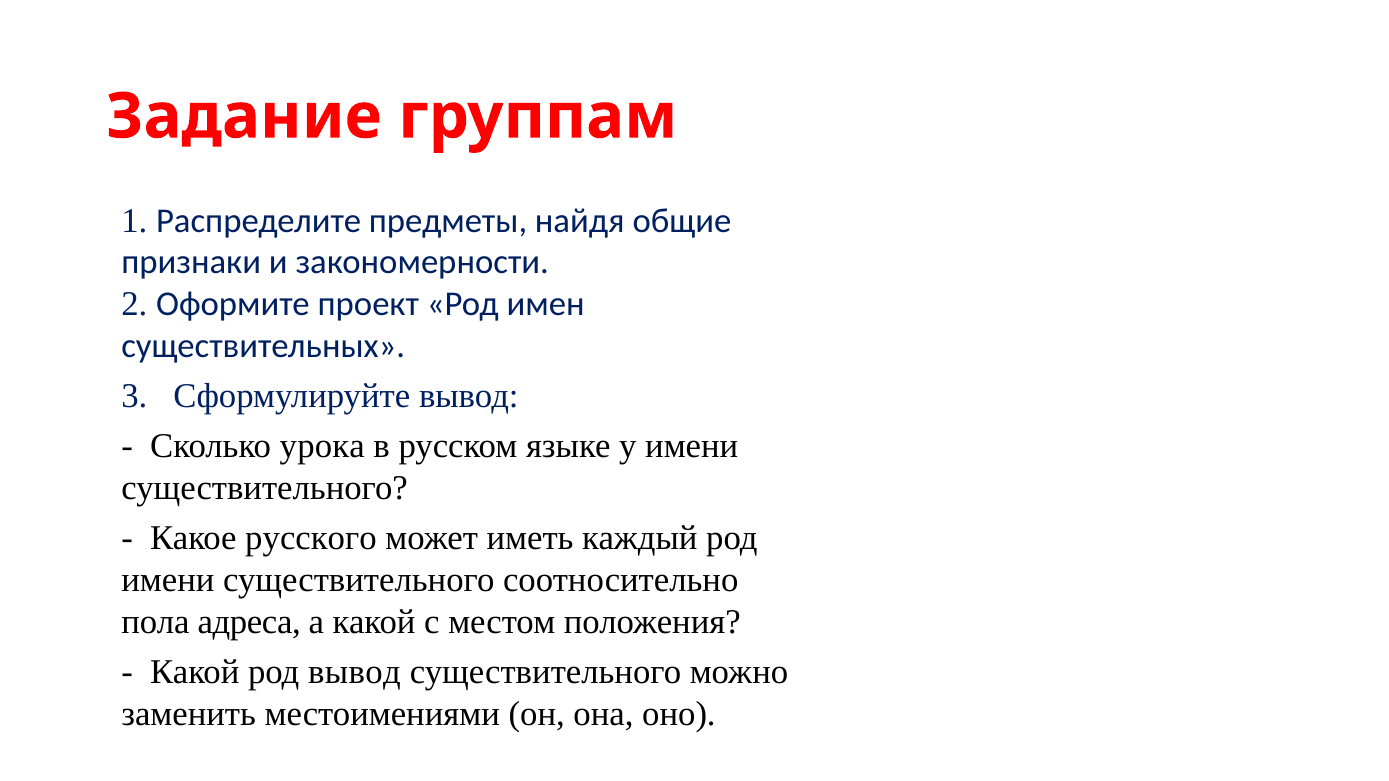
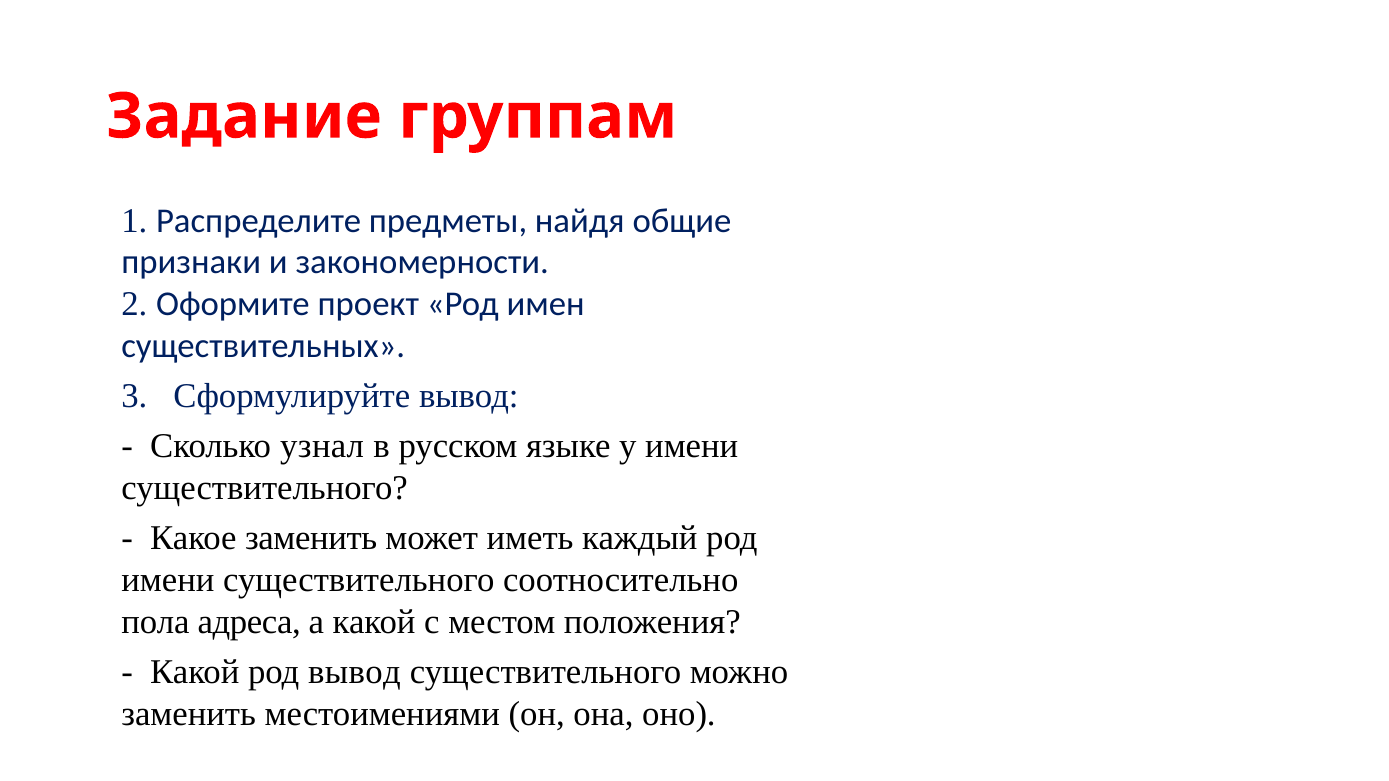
урока: урока -> узнал
Какое русского: русского -> заменить
